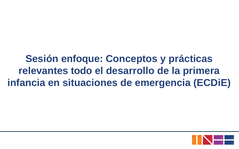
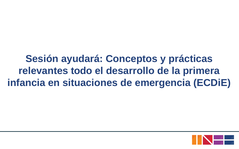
enfoque: enfoque -> ayudará
